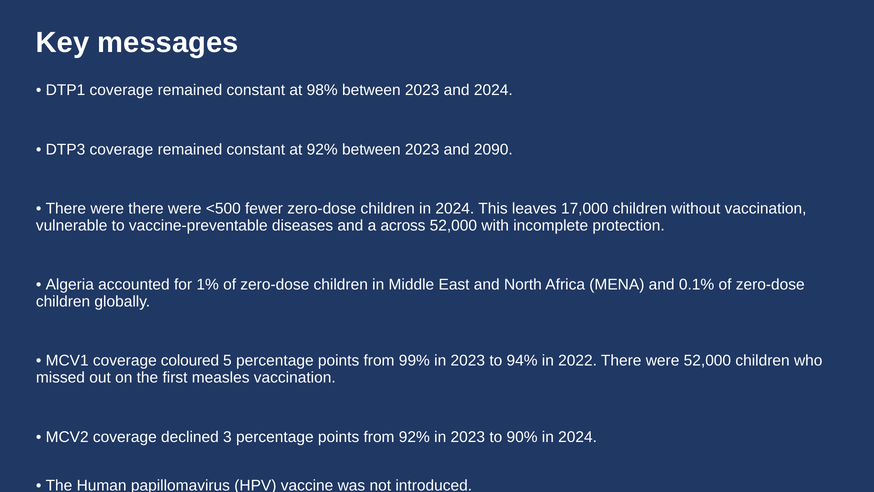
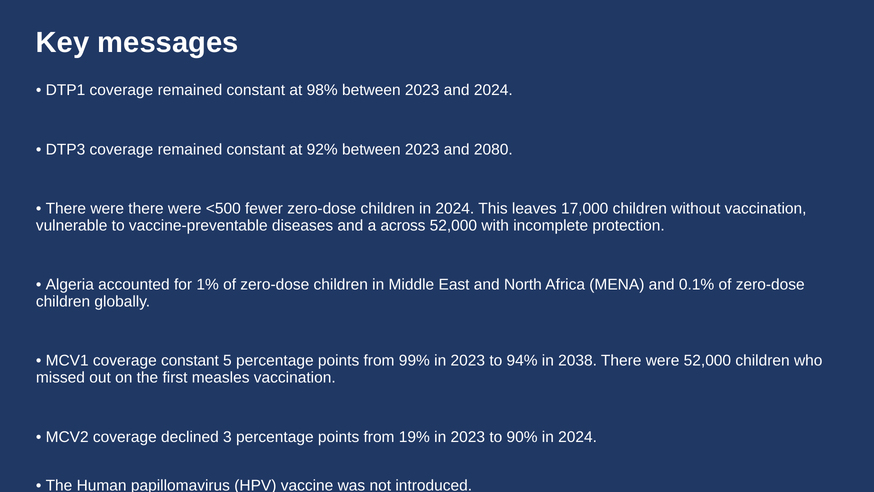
2090: 2090 -> 2080
coverage coloured: coloured -> constant
2022: 2022 -> 2038
from 92%: 92% -> 19%
